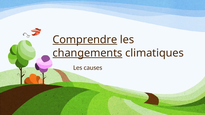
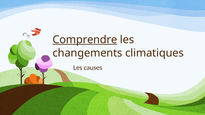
changements underline: present -> none
